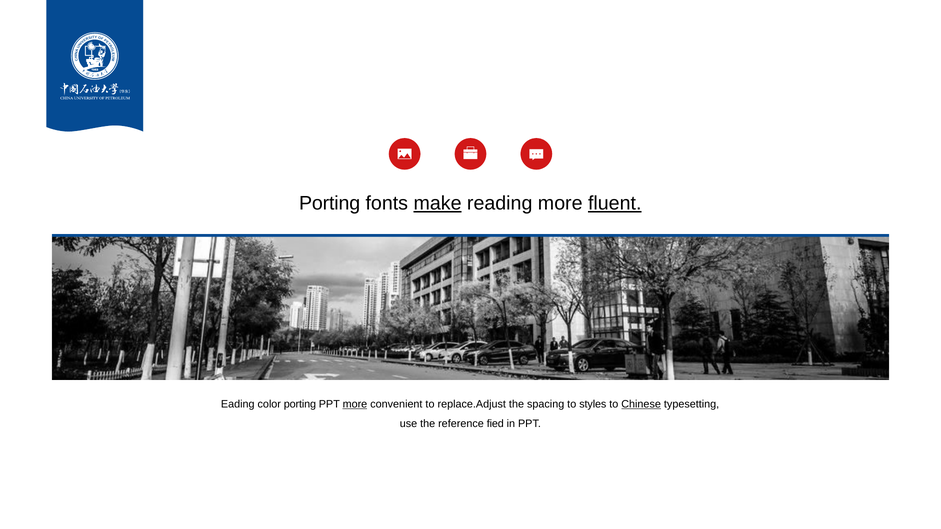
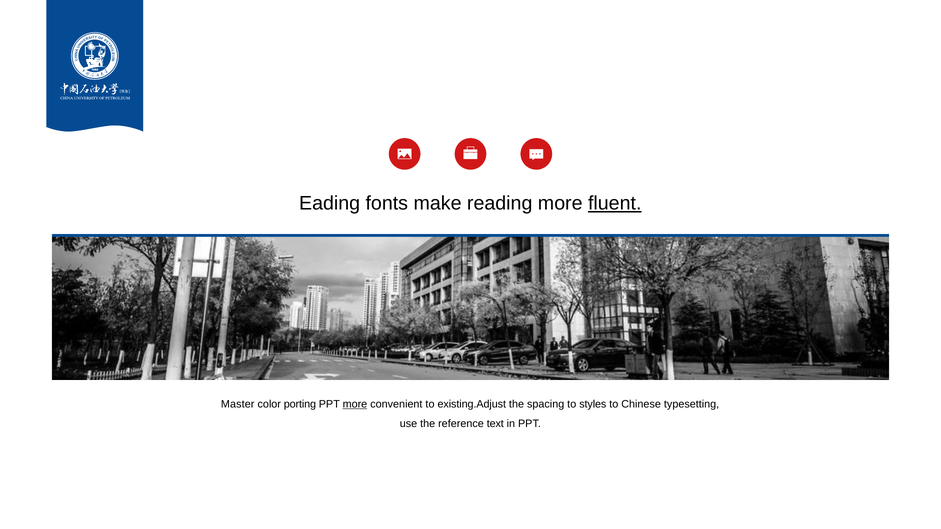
Porting at (330, 203): Porting -> Eading
make underline: present -> none
Eading: Eading -> Master
replace.Adjust: replace.Adjust -> existing.Adjust
Chinese underline: present -> none
fied: fied -> text
